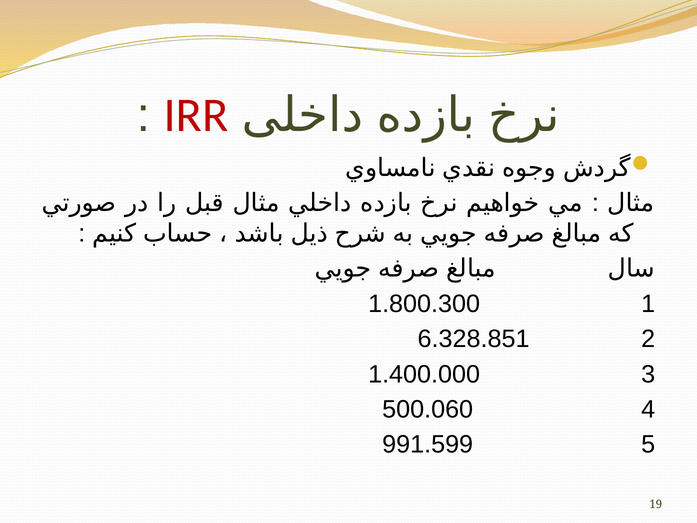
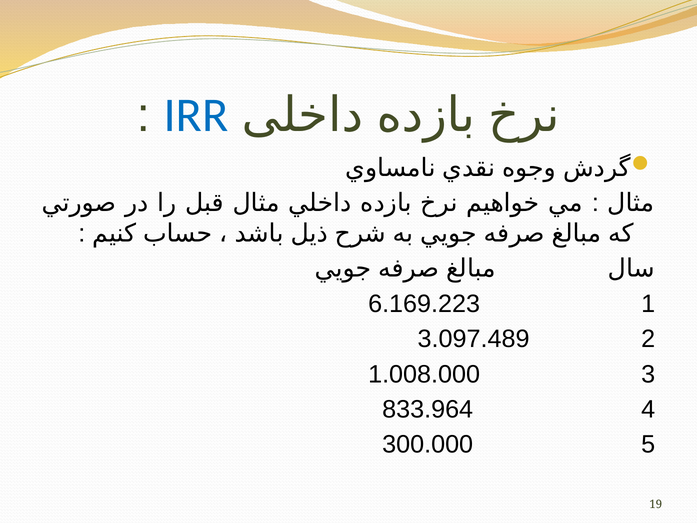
IRR colour: red -> blue
1.800.300: 1.800.300 -> 6.169.223
6.328.851: 6.328.851 -> 3.097.489
1.400.000: 1.400.000 -> 1.008.000
500.060: 500.060 -> 833.964
991.599: 991.599 -> 300.000
